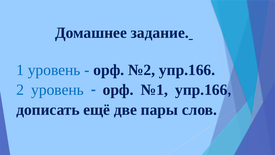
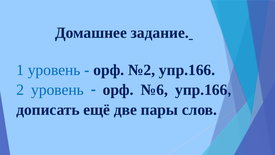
№1: №1 -> №6
